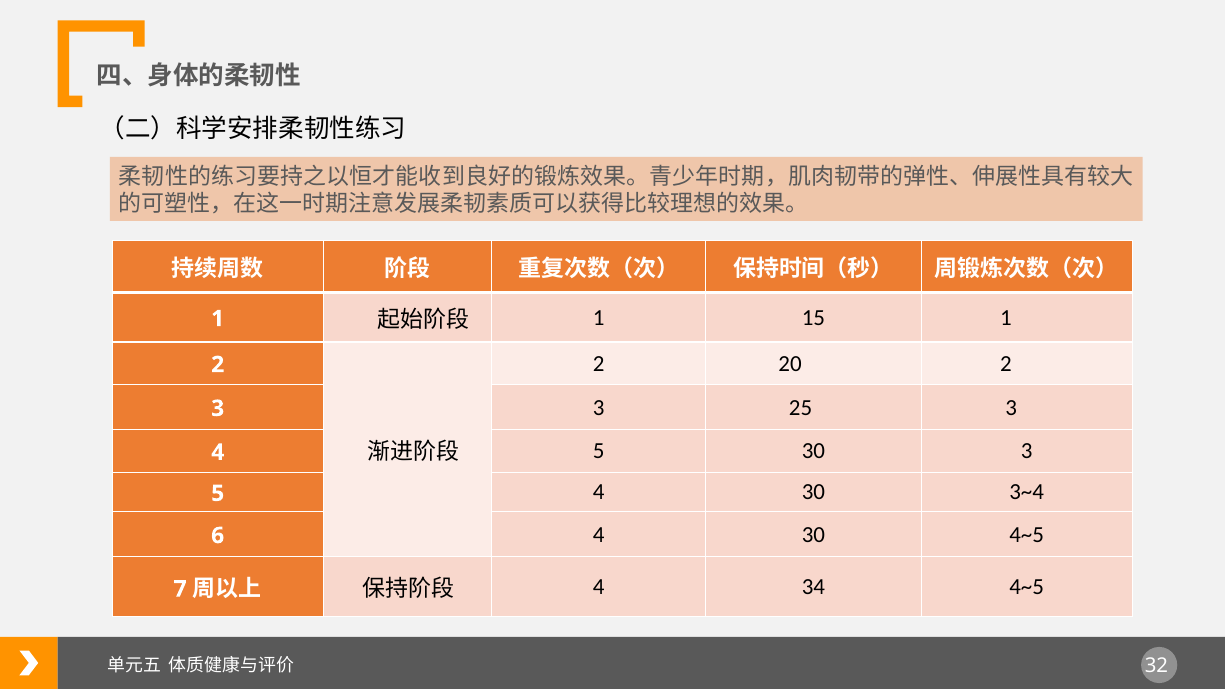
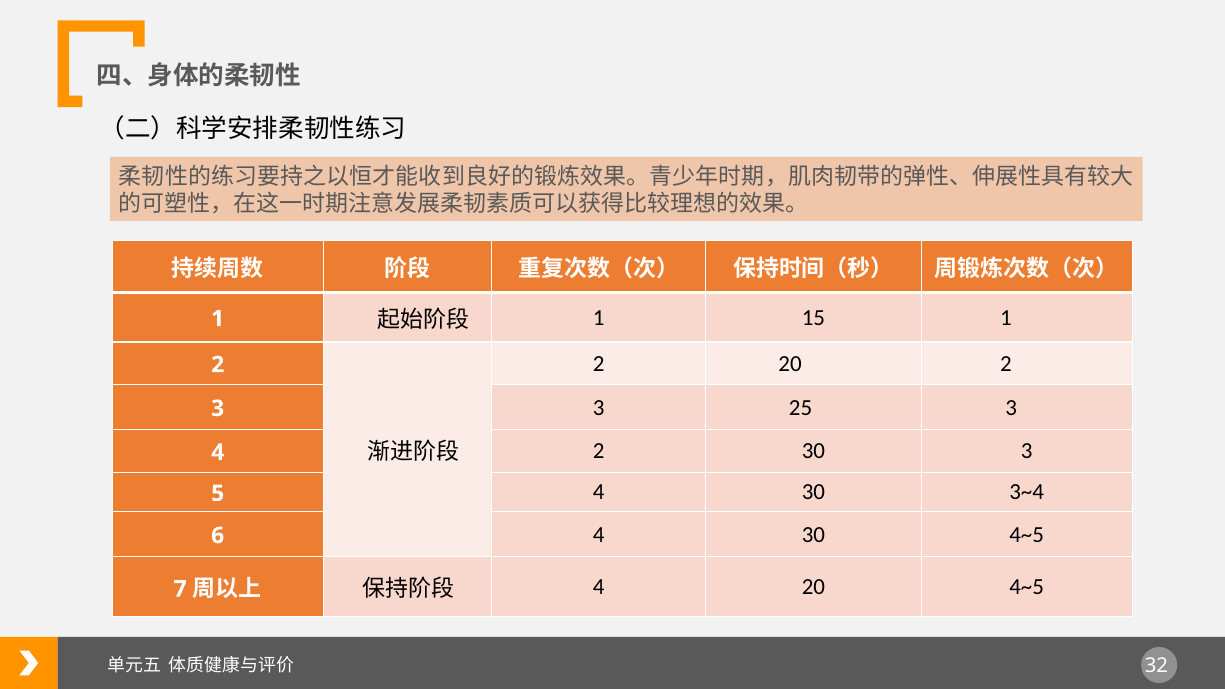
4 5: 5 -> 2
4 34: 34 -> 20
